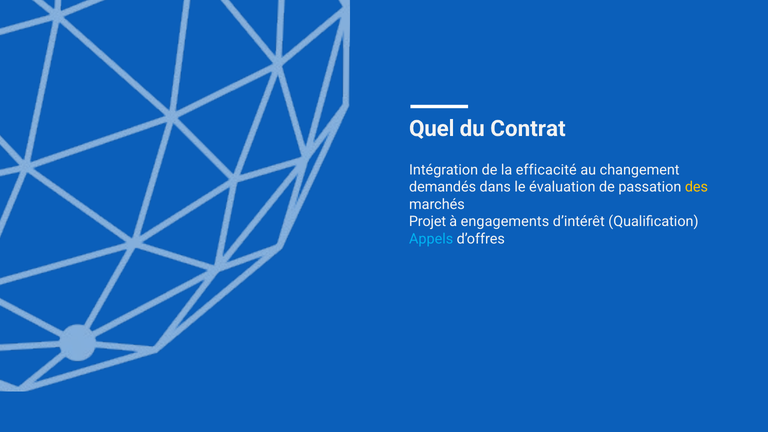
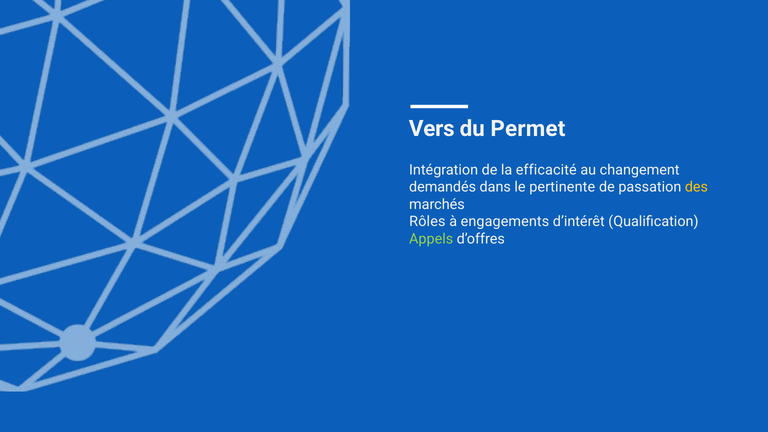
Quel: Quel -> Vers
Contrat: Contrat -> Permet
évaluation: évaluation -> pertinente
Projet: Projet -> Rôles
Appels colour: light blue -> light green
